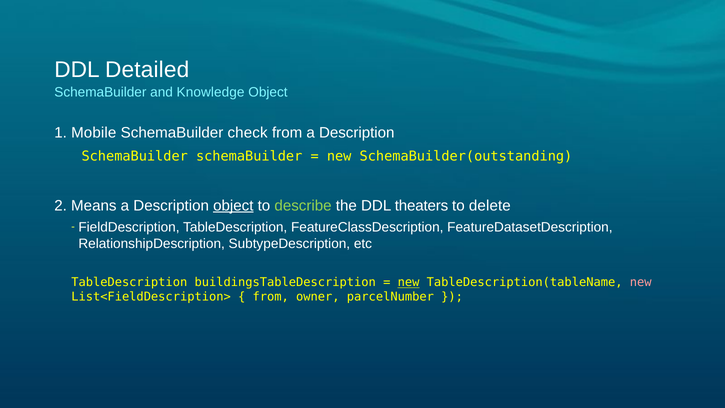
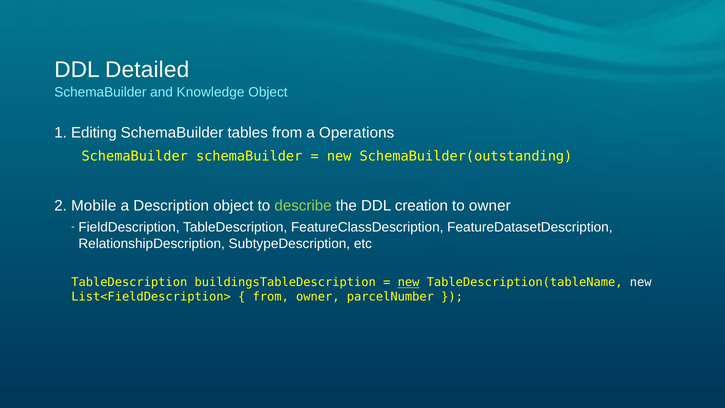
Mobile: Mobile -> Editing
check: check -> tables
from a Description: Description -> Operations
Means: Means -> Mobile
object at (233, 205) underline: present -> none
theaters: theaters -> creation
to delete: delete -> owner
new at (641, 282) colour: pink -> white
